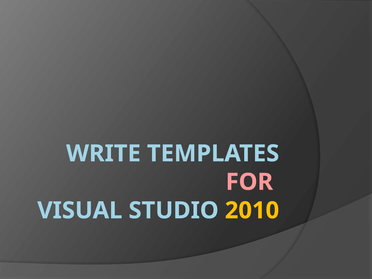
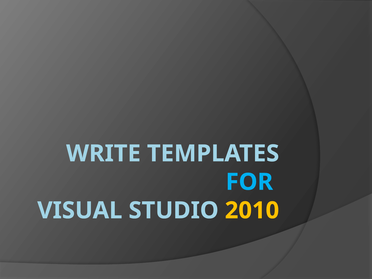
FOR colour: pink -> light blue
